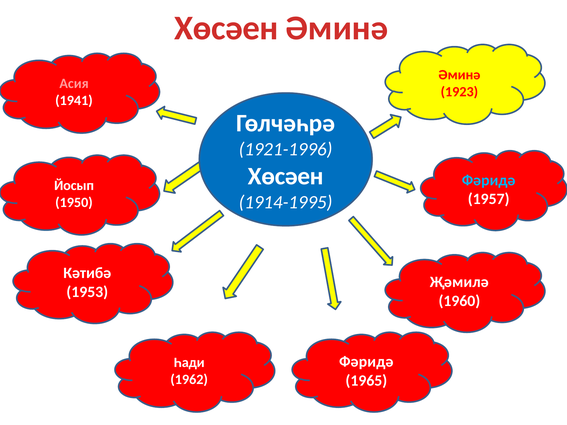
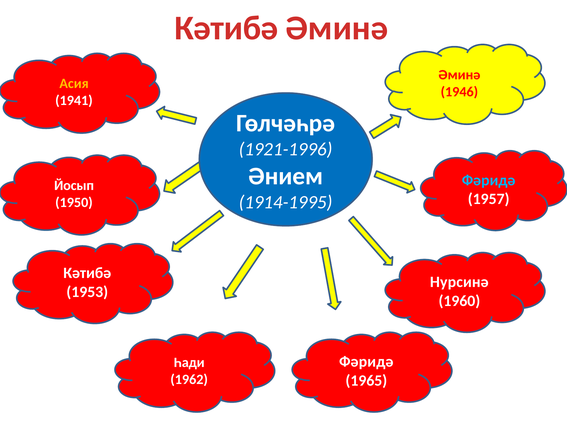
Хөсәен at (226, 28): Хөсәен -> Кәтибә
Асия colour: pink -> yellow
1923: 1923 -> 1946
Хөсәен at (286, 176): Хөсәен -> Әнием
Җәмилә: Җәмилә -> Нурсинә
